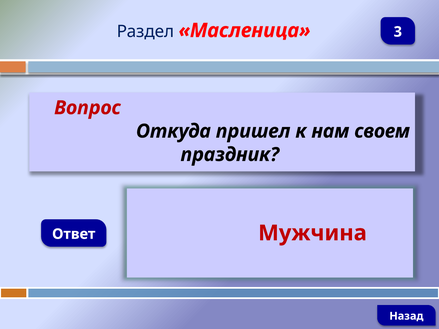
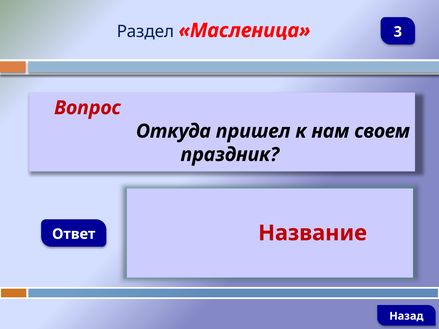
Мужчина: Мужчина -> Название
